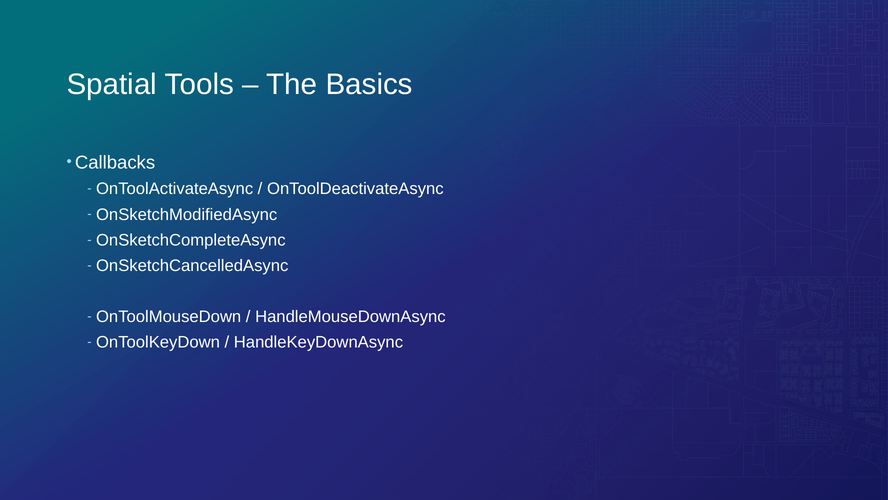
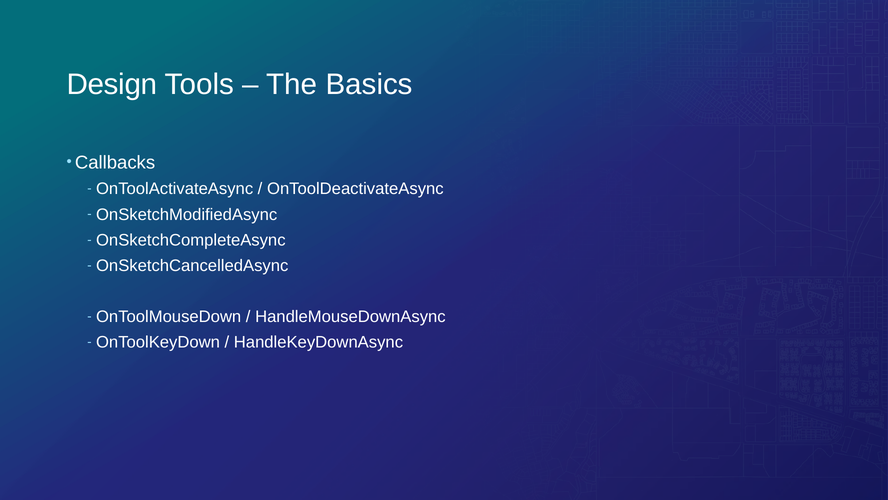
Spatial: Spatial -> Design
